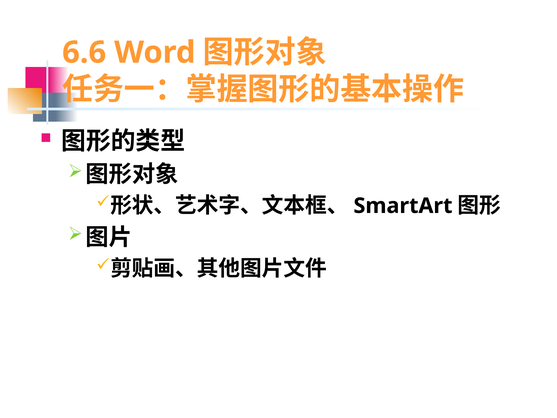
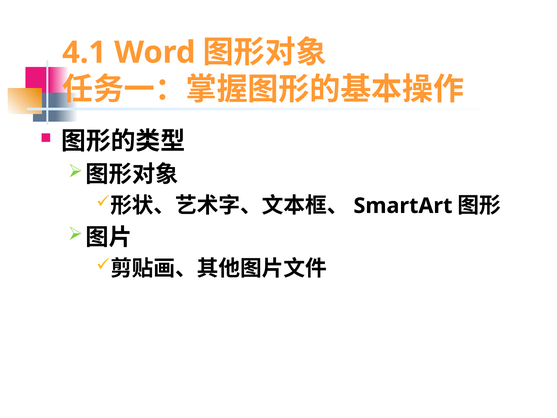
6.6: 6.6 -> 4.1
